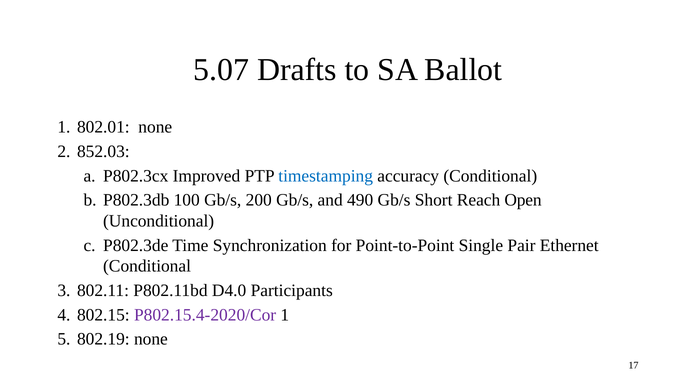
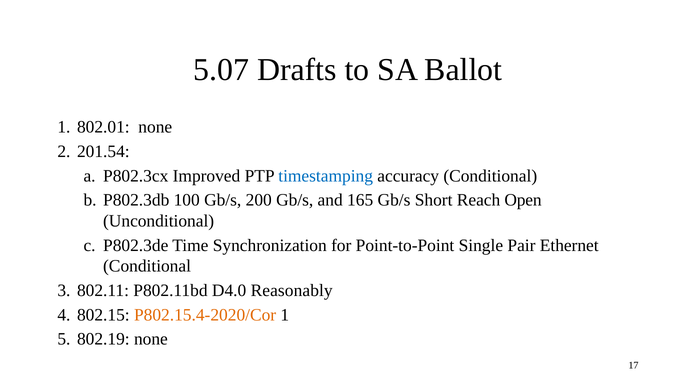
852.03: 852.03 -> 201.54
490: 490 -> 165
Participants: Participants -> Reasonably
P802.15.4-2020/Cor colour: purple -> orange
